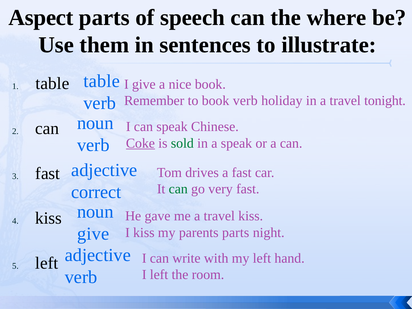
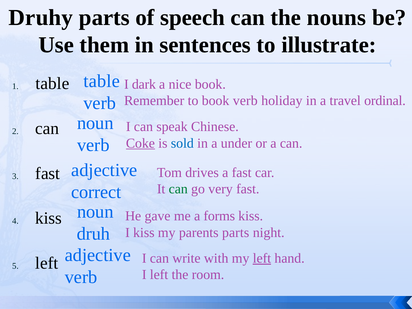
Aspect: Aspect -> Druhy
where: where -> nouns
I give: give -> dark
tonight: tonight -> ordinal
sold colour: green -> blue
a speak: speak -> under
me a travel: travel -> forms
give at (93, 234): give -> druh
left at (262, 258) underline: none -> present
